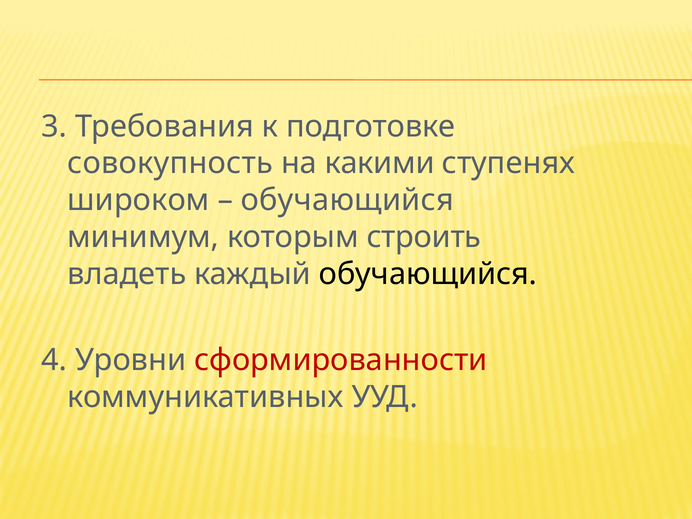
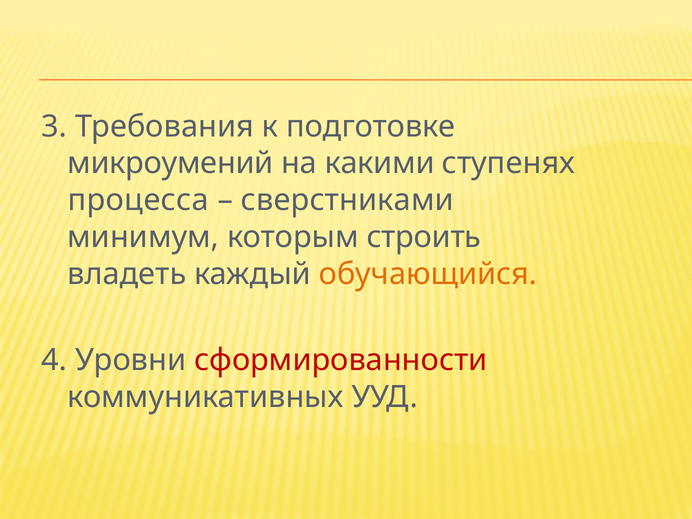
совокупность: совокупность -> микроумений
широком: широком -> процесса
обучающийся at (347, 200): обучающийся -> сверстниками
обучающийся at (428, 274) colour: black -> orange
